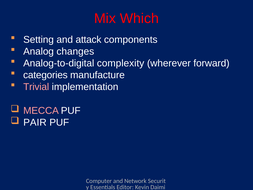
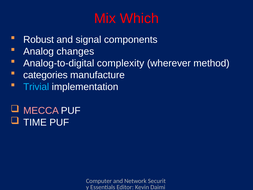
Setting: Setting -> Robust
attack: attack -> signal
forward: forward -> method
Trivial colour: pink -> light blue
PAIR: PAIR -> TIME
